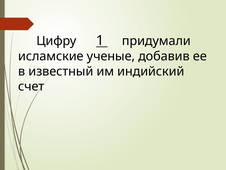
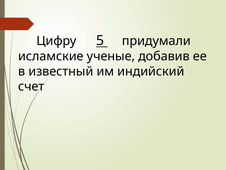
1: 1 -> 5
